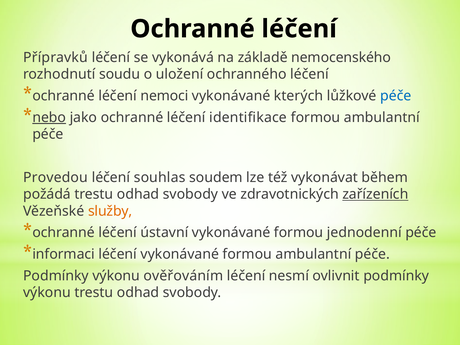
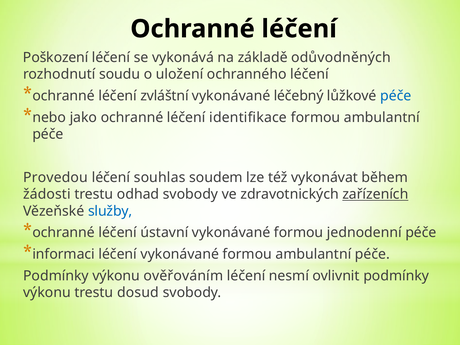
Přípravků: Přípravků -> Poškození
nemocenského: nemocenského -> odůvodněných
nemoci: nemoci -> zvláštní
kterých: kterých -> léčebný
nebo underline: present -> none
požádá: požádá -> žádosti
služby colour: orange -> blue
výkonu trestu odhad: odhad -> dosud
